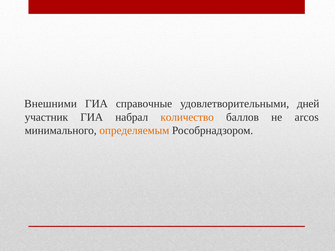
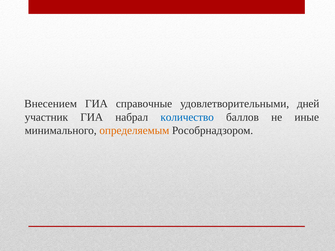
Внешними: Внешними -> Внесением
количество colour: orange -> blue
arcos: arcos -> иные
